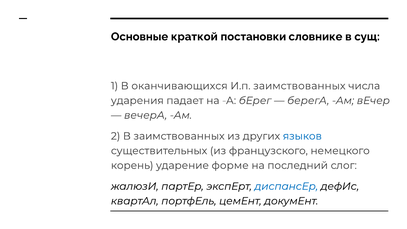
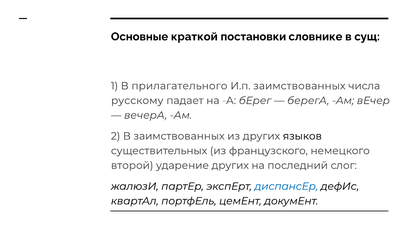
оканчивающихся: оканчивающихся -> прилагательного
ударения: ударения -> русскому
языков colour: blue -> black
корень: корень -> второй
ударение форме: форме -> других
